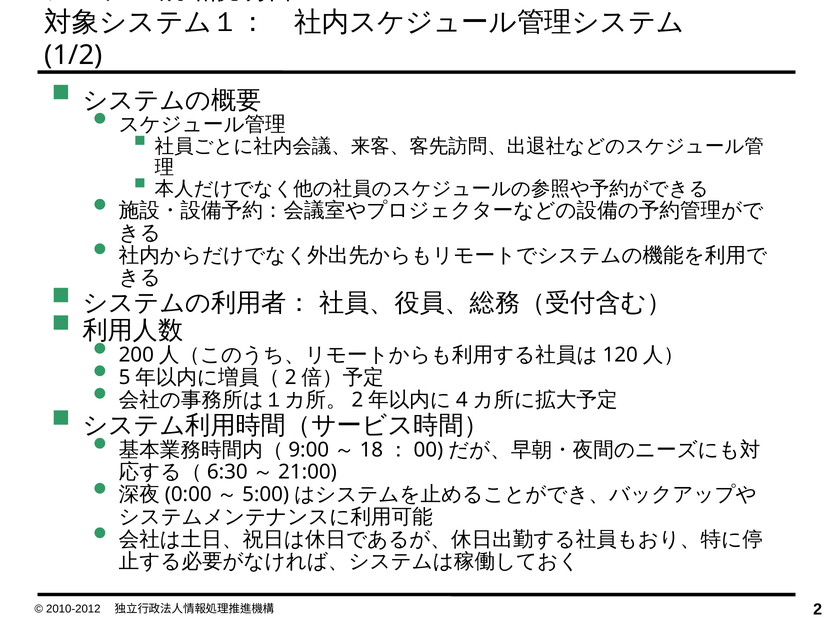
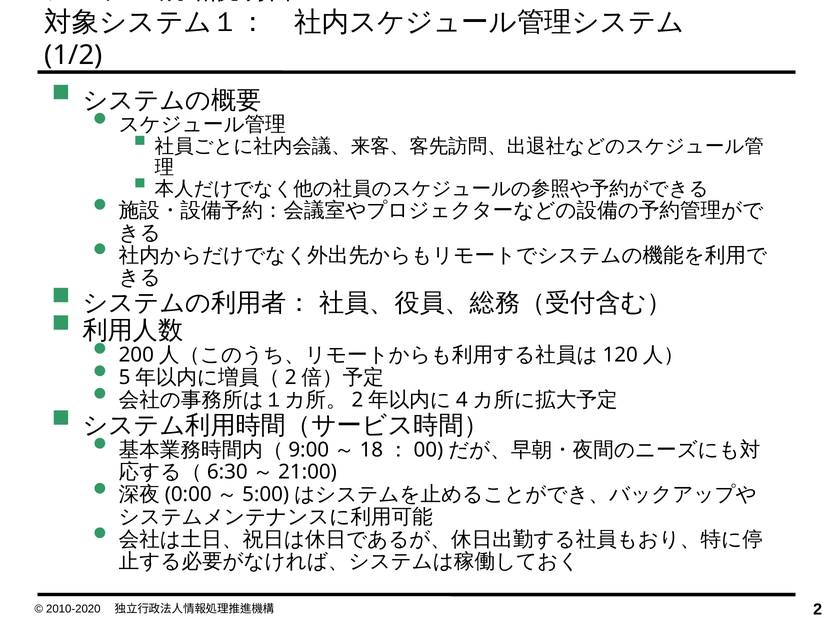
2010-2012: 2010-2012 -> 2010-2020
